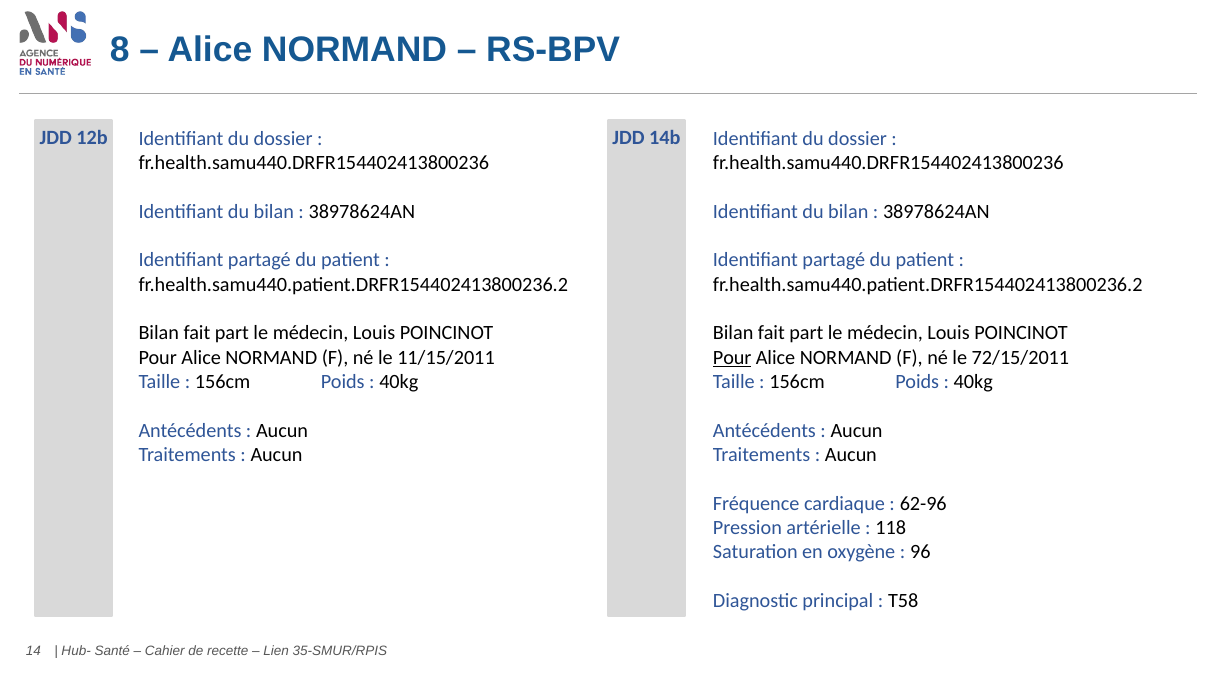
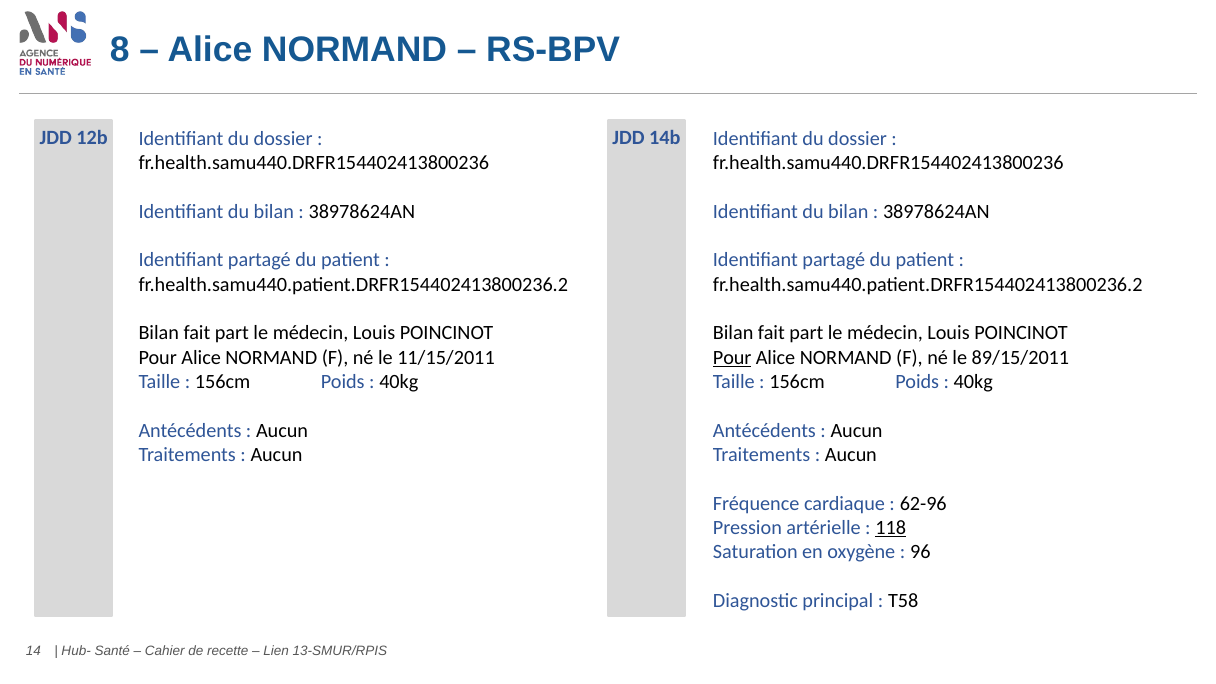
72/15/2011: 72/15/2011 -> 89/15/2011
118 underline: none -> present
35-SMUR/RPIS: 35-SMUR/RPIS -> 13-SMUR/RPIS
